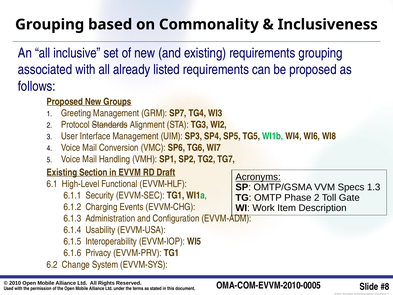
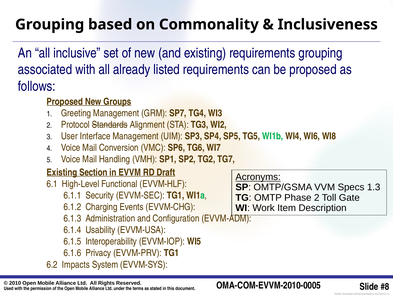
Change: Change -> Impacts
